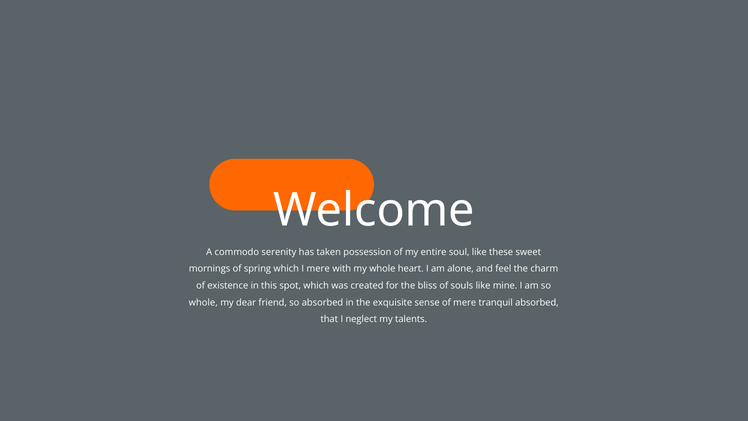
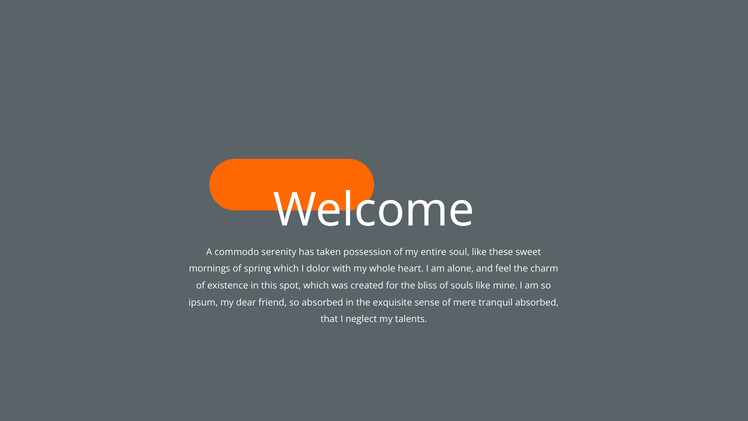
I mere: mere -> dolor
whole at (203, 302): whole -> ipsum
